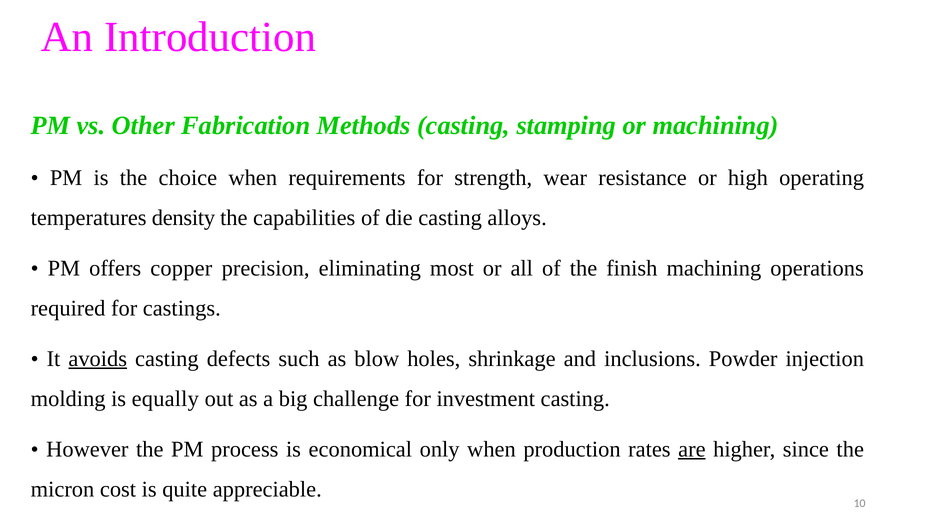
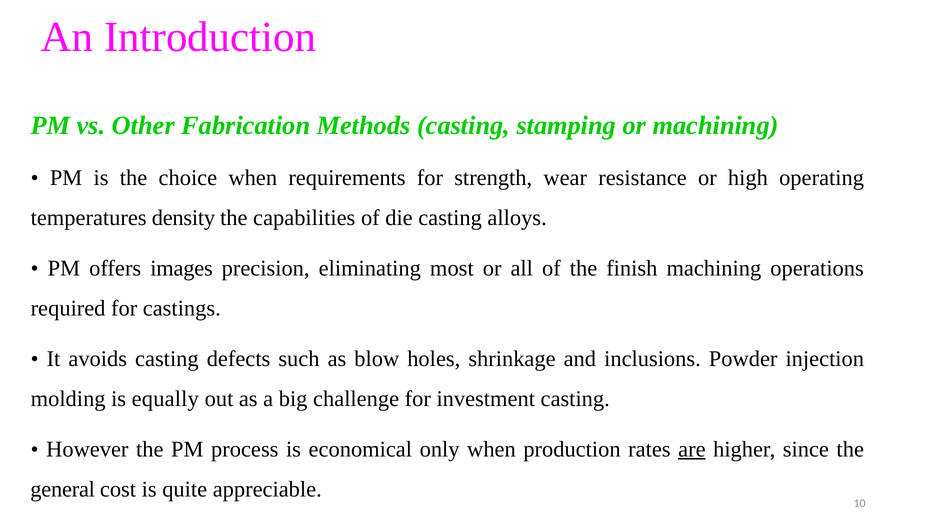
copper: copper -> images
avoids underline: present -> none
micron: micron -> general
